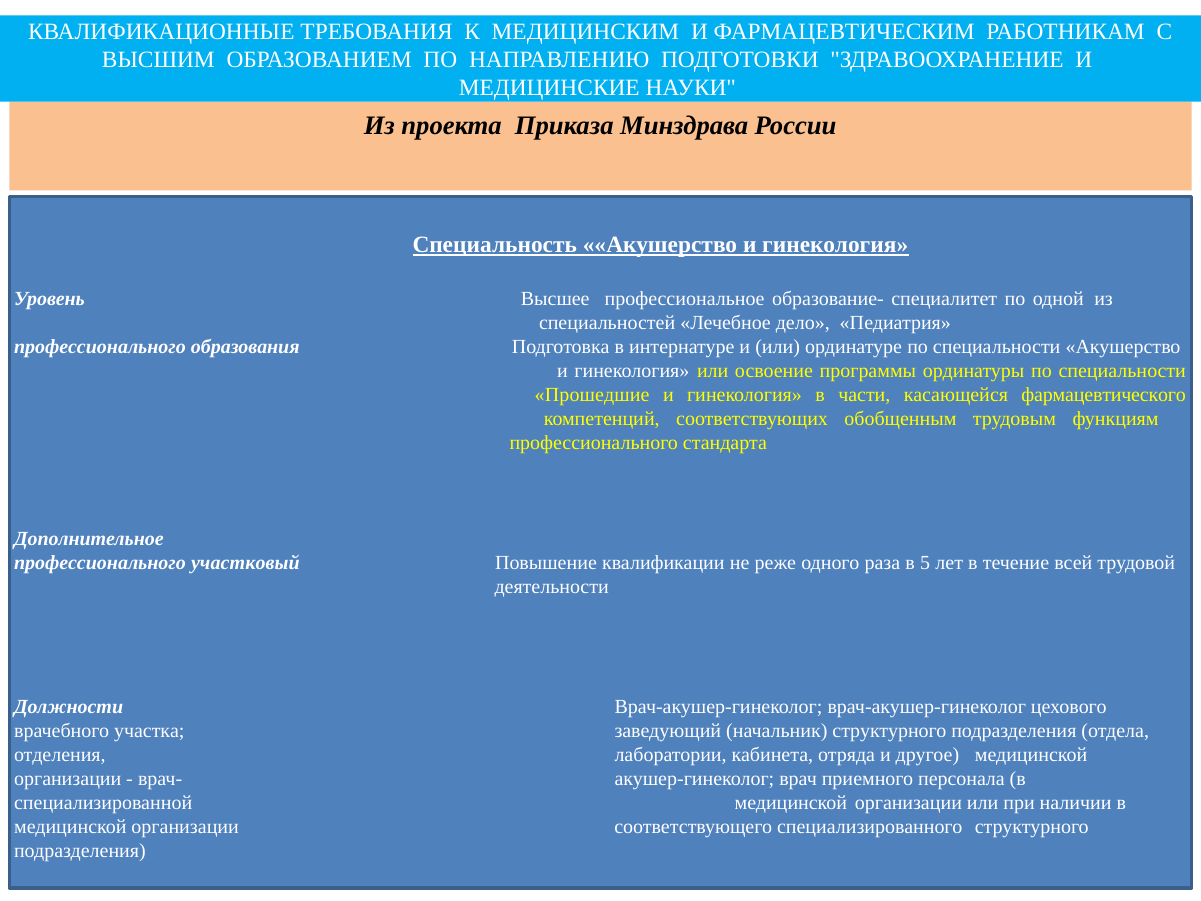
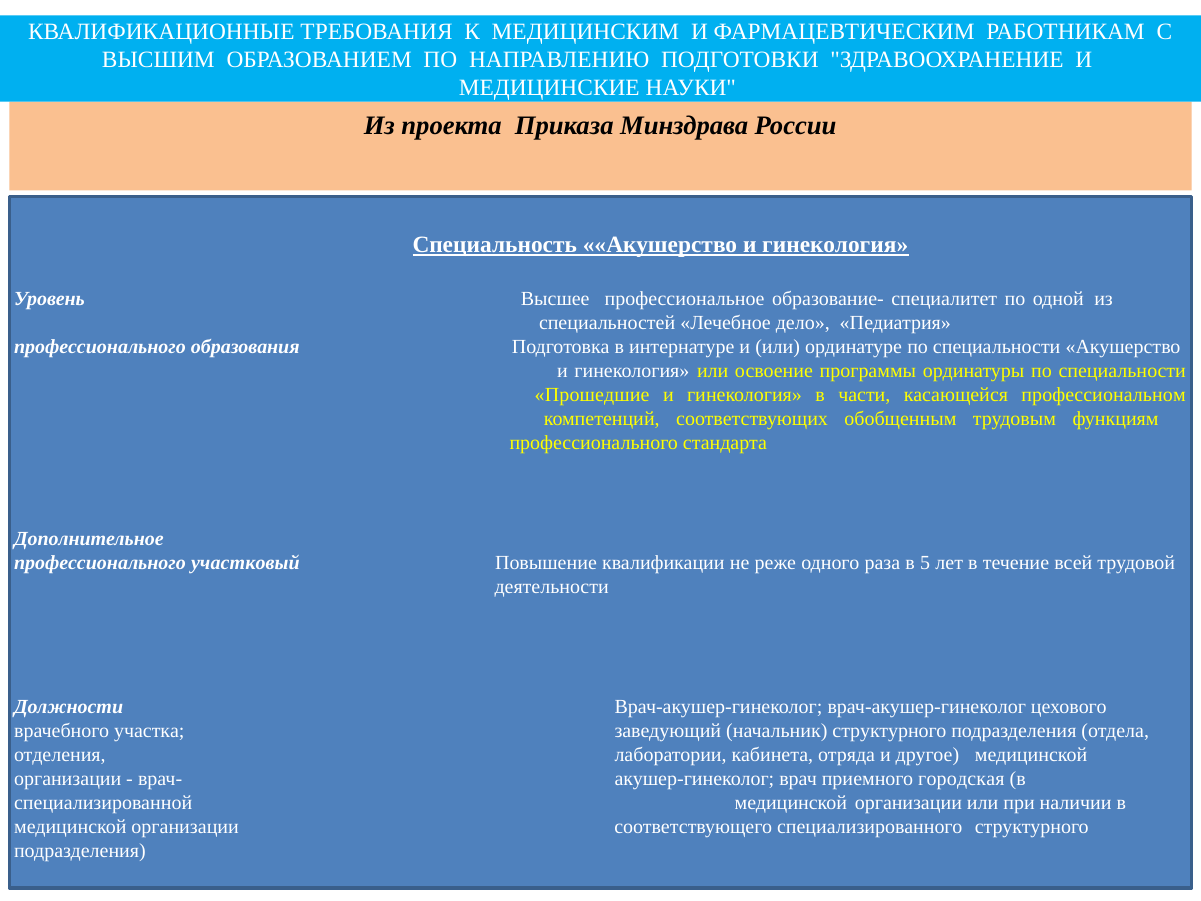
фармацевтического: фармацевтического -> профессиональном
персонала: персонала -> городская
